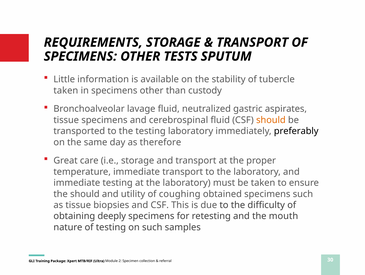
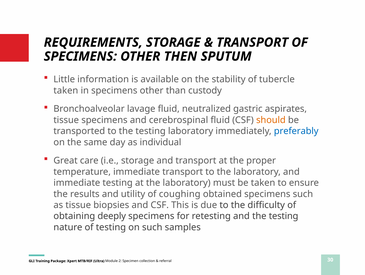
TESTS: TESTS -> THEN
preferably colour: black -> blue
therefore: therefore -> individual
the should: should -> results
and the mouth: mouth -> testing
